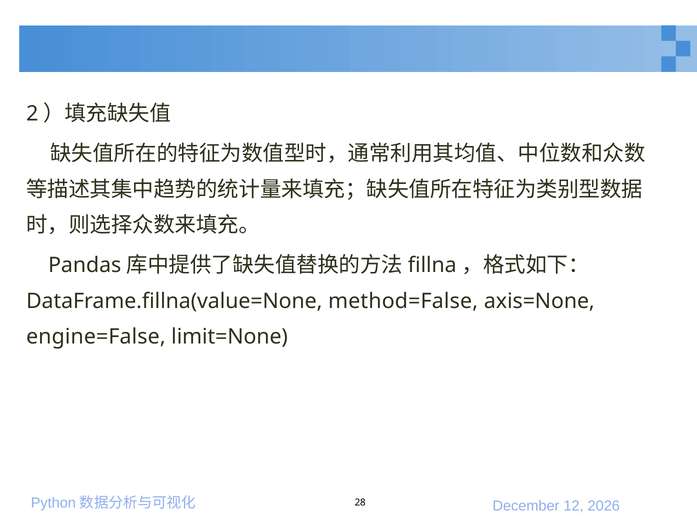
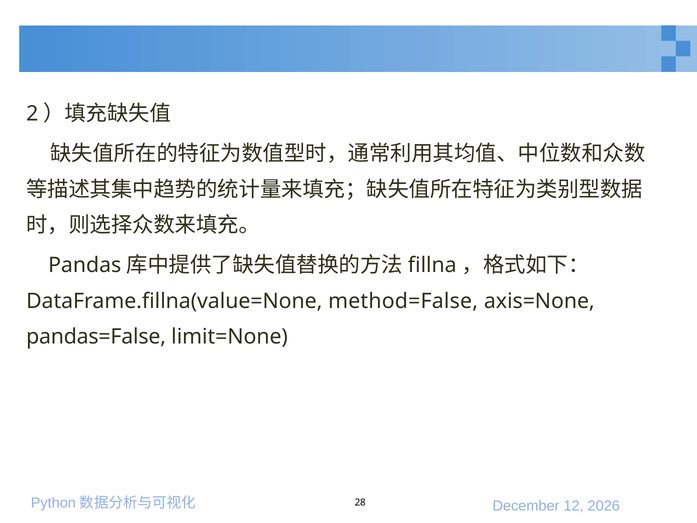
engine=False: engine=False -> pandas=False
